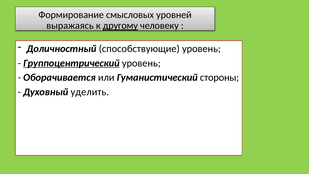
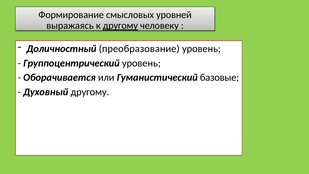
способствующие: способствующие -> преобразование
Группоцентрический underline: present -> none
стороны: стороны -> базовые
Духовный уделить: уделить -> другому
